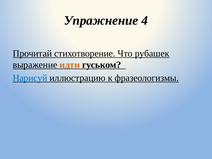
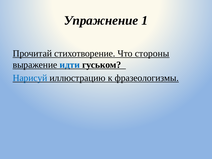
4: 4 -> 1
рубашек: рубашек -> стороны
идти colour: orange -> blue
